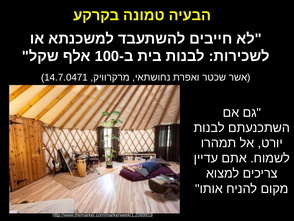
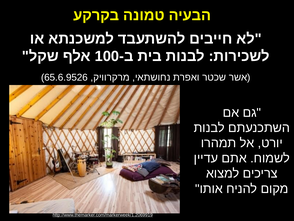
14.7.0471: 14.7.0471 -> 65.6.9526
